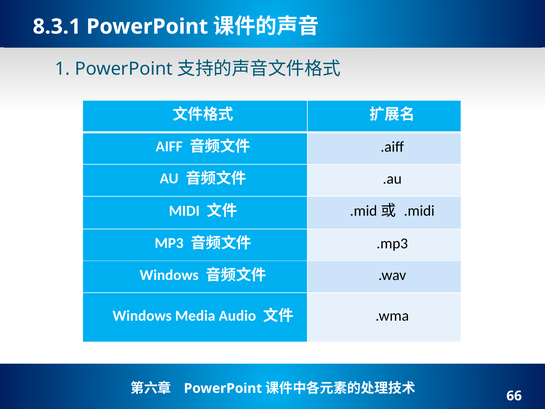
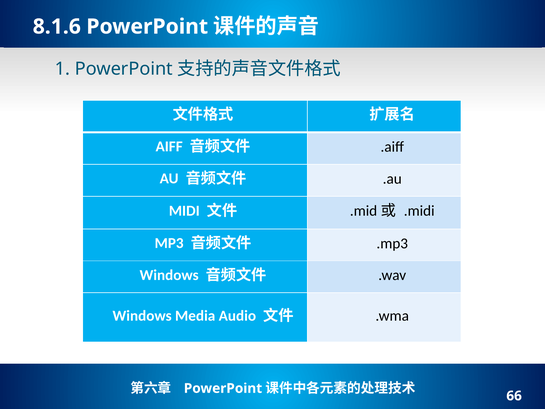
8.3.1: 8.3.1 -> 8.1.6
